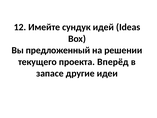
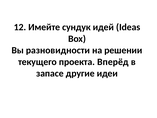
предложенный: предложенный -> разновидности
